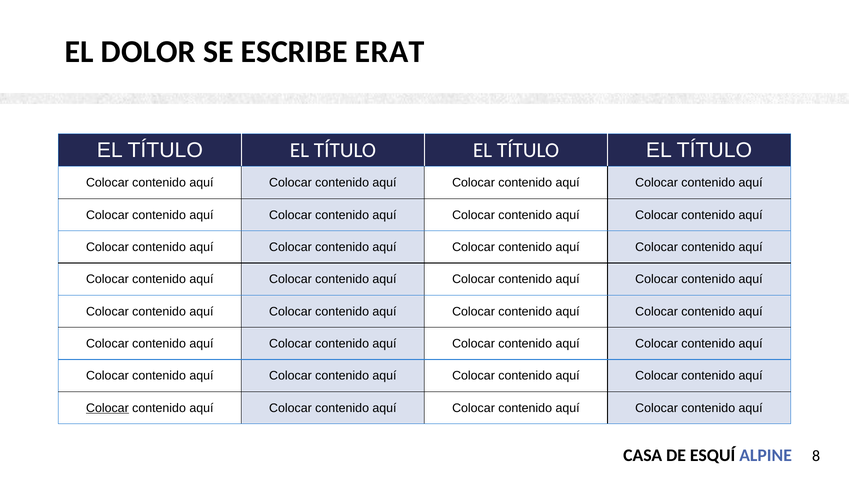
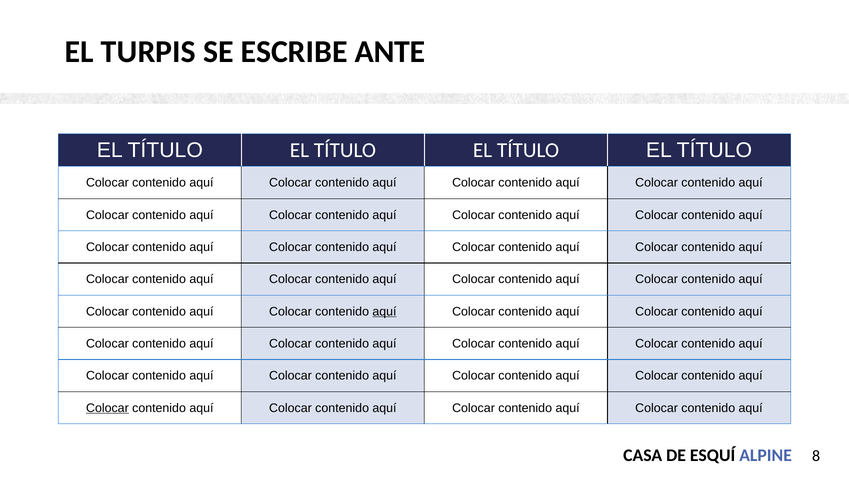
DOLOR: DOLOR -> TURPIS
ERAT: ERAT -> ANTE
aquí at (384, 312) underline: none -> present
